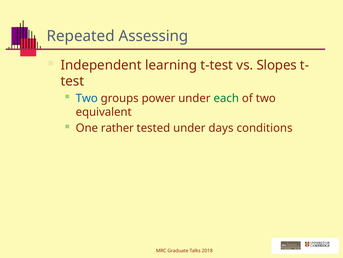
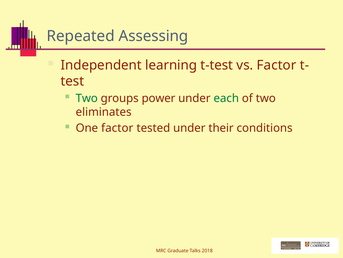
vs Slopes: Slopes -> Factor
Two at (87, 98) colour: blue -> green
equivalent: equivalent -> eliminates
One rather: rather -> factor
days: days -> their
